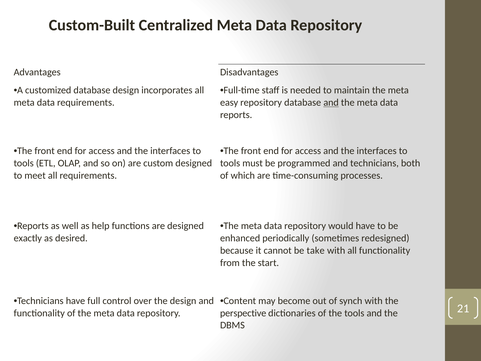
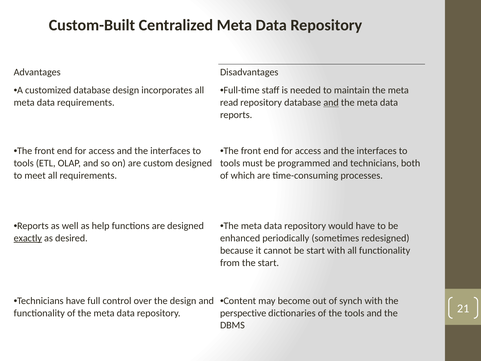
easy: easy -> read
exactly underline: none -> present
be take: take -> start
